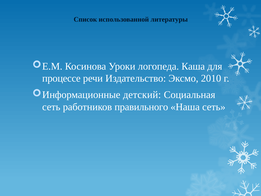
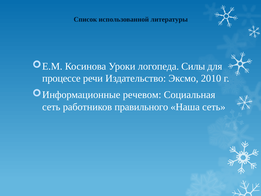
Каша: Каша -> Силы
детский: детский -> речевом
